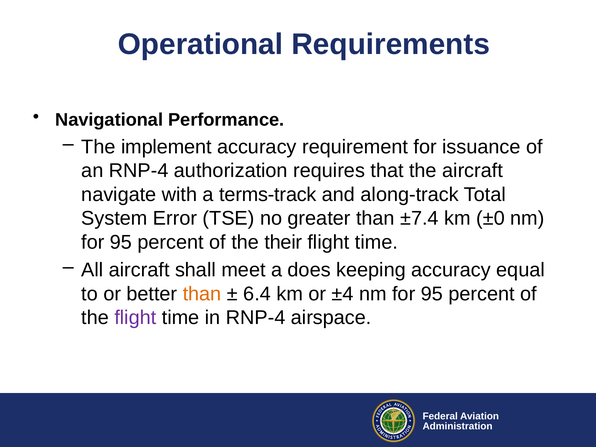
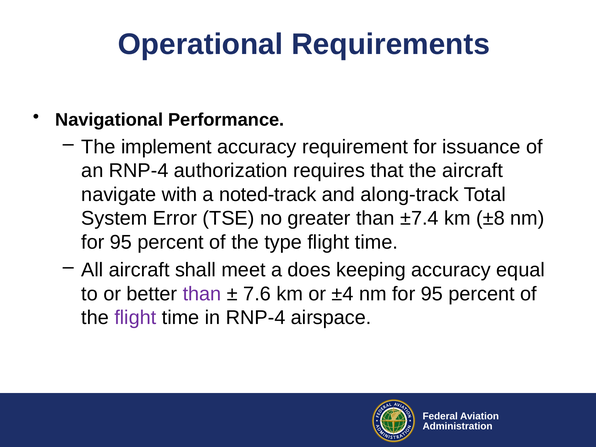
terms-track: terms-track -> noted-track
±0: ±0 -> ±8
their: their -> type
than at (202, 294) colour: orange -> purple
6.4: 6.4 -> 7.6
